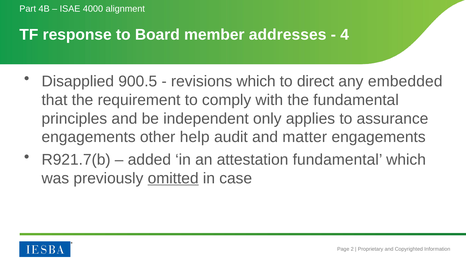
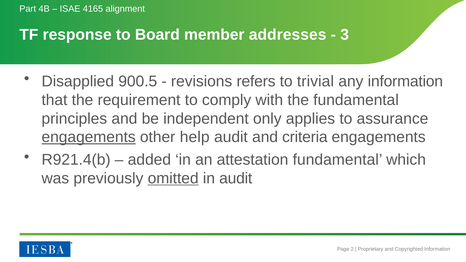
4000: 4000 -> 4165
4: 4 -> 3
revisions which: which -> refers
direct: direct -> trivial
any embedded: embedded -> information
engagements at (89, 137) underline: none -> present
matter: matter -> criteria
R921.7(b: R921.7(b -> R921.4(b
in case: case -> audit
